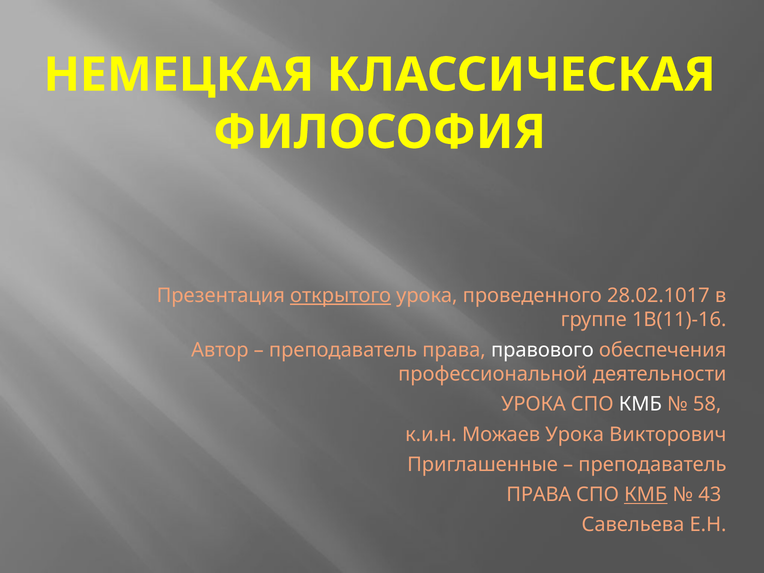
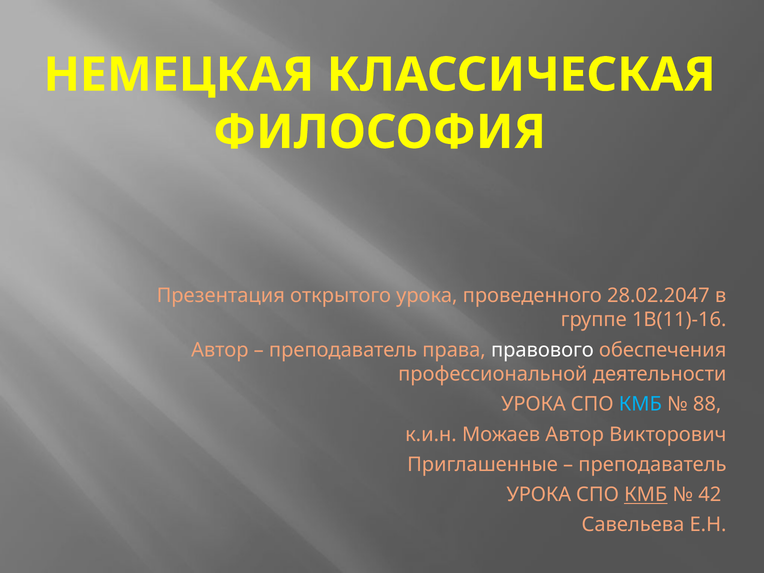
открытого underline: present -> none
28.02.1017: 28.02.1017 -> 28.02.2047
КМБ at (640, 404) colour: white -> light blue
58: 58 -> 88
Можаев Урока: Урока -> Автор
ПРАВА at (539, 495): ПРАВА -> УРОКА
43: 43 -> 42
